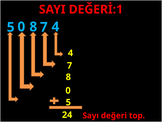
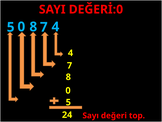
DEĞERİ:1: DEĞERİ:1 -> DEĞERİ:0
